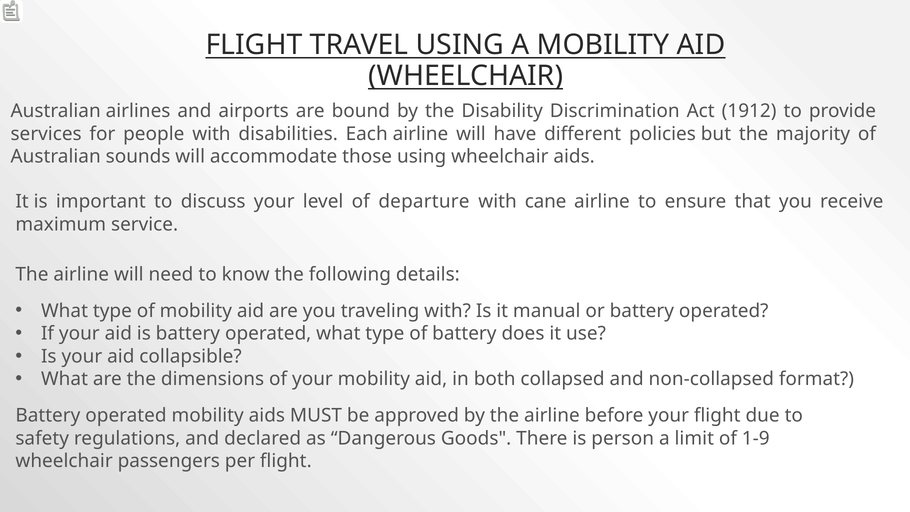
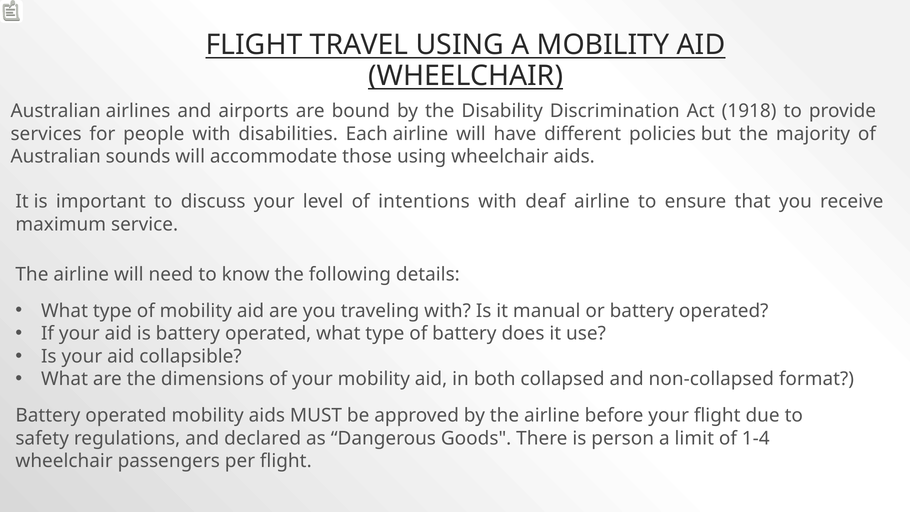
1912: 1912 -> 1918
departure: departure -> intentions
cane: cane -> deaf
1-9: 1-9 -> 1-4
